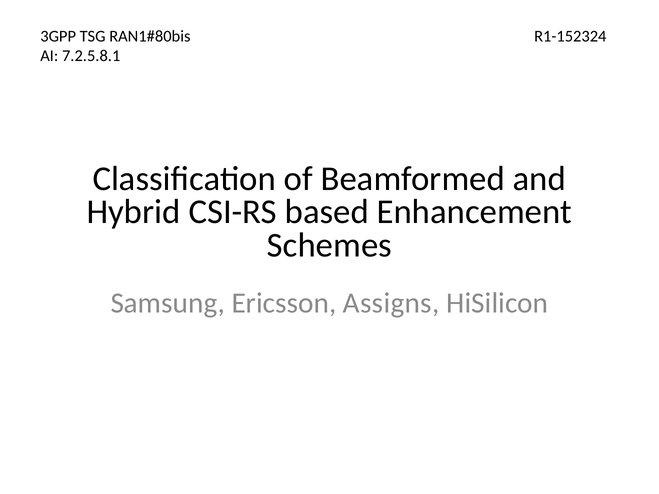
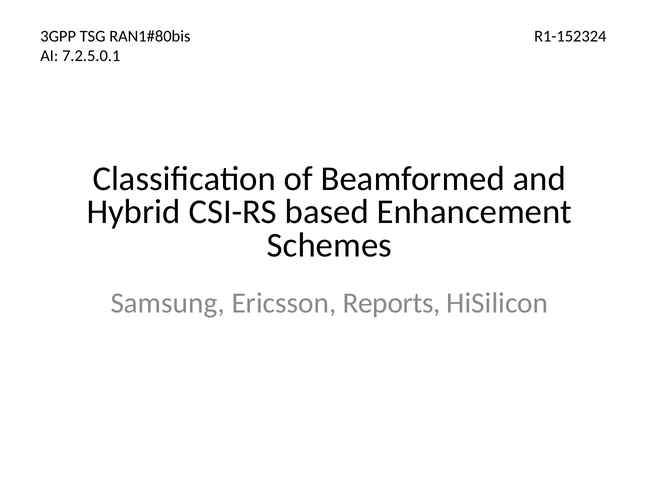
7.2.5.8.1: 7.2.5.8.1 -> 7.2.5.0.1
Assigns: Assigns -> Reports
